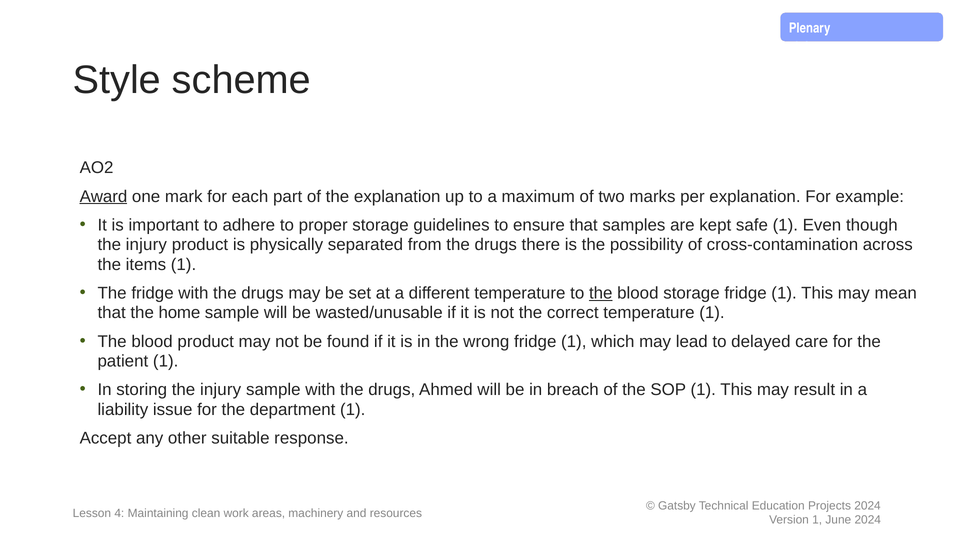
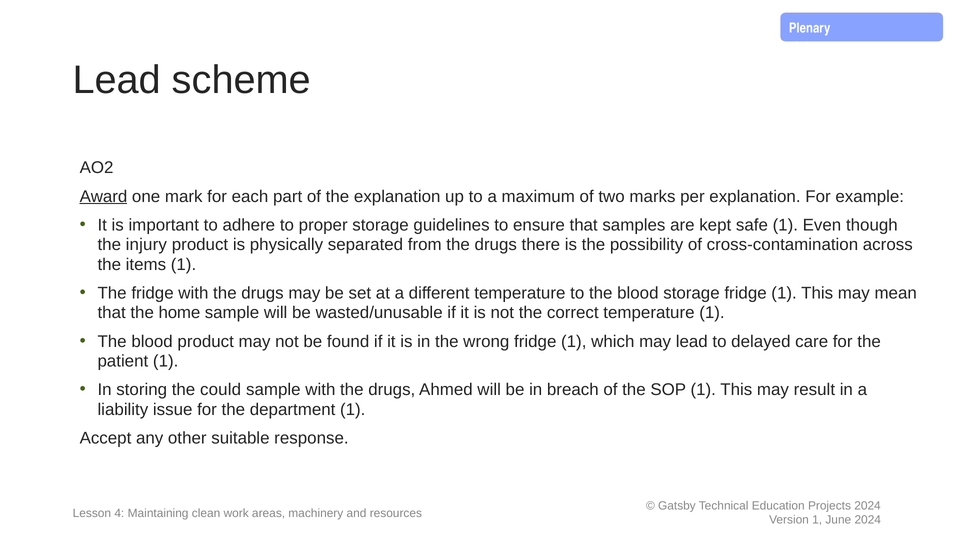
Style at (117, 80): Style -> Lead
the at (601, 293) underline: present -> none
storing the injury: injury -> could
